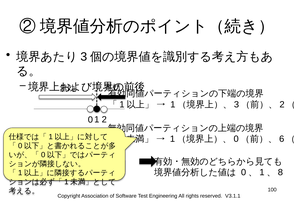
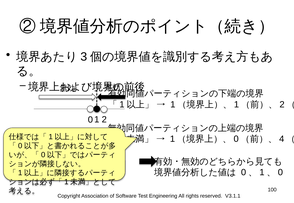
3 at (236, 105): 3 -> 1
6: 6 -> 4
8 at (280, 173): 8 -> 0
